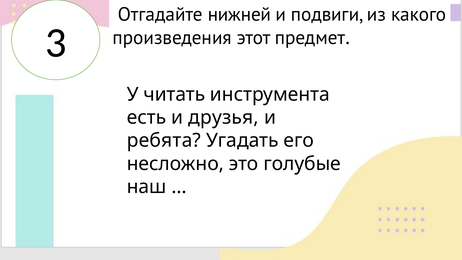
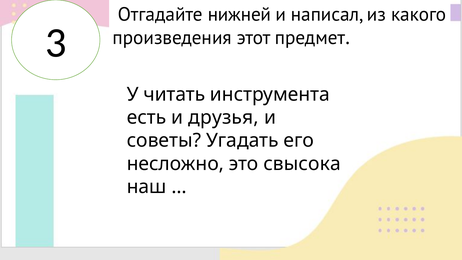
подвиги: подвиги -> написал
ребята: ребята -> советы
голубые: голубые -> свысока
